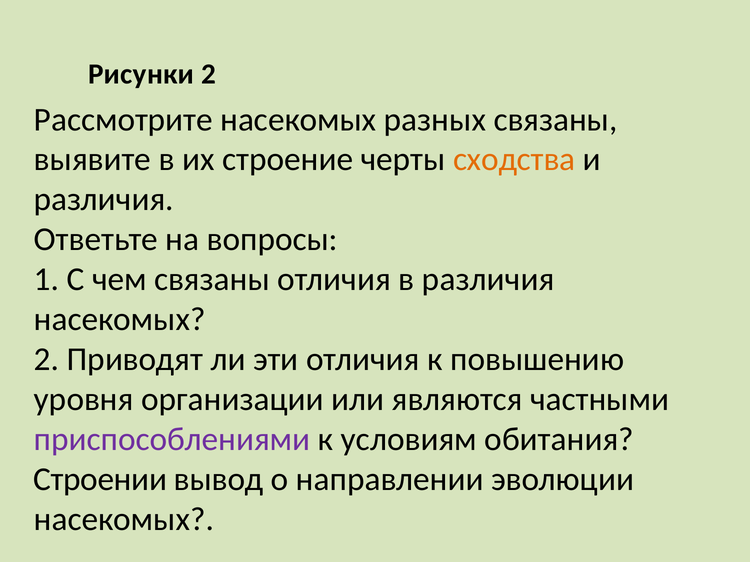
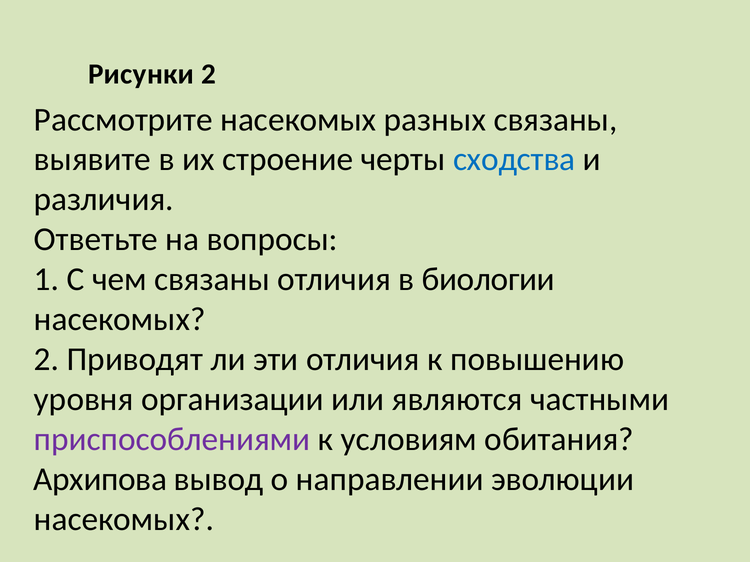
сходства colour: orange -> blue
в различия: различия -> биологии
Строении: Строении -> Архипова
